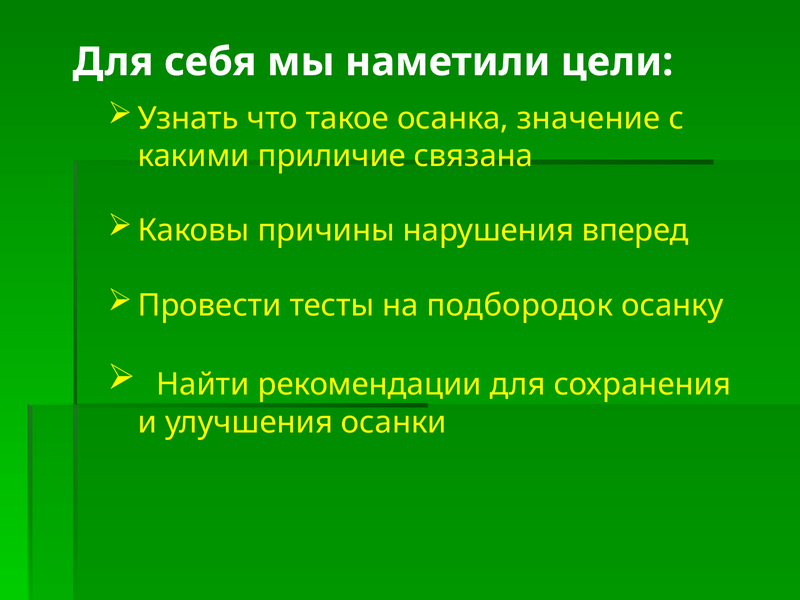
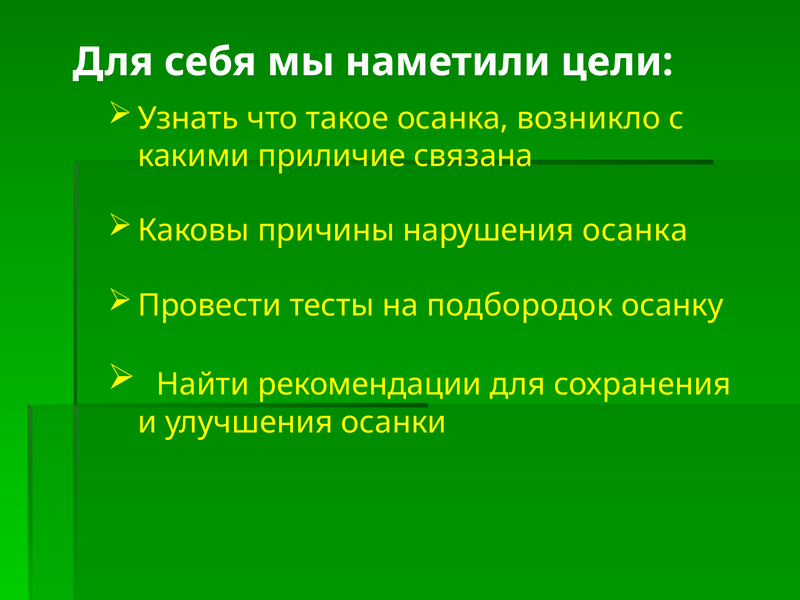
значение: значение -> возникло
нарушения вперед: вперед -> осанка
